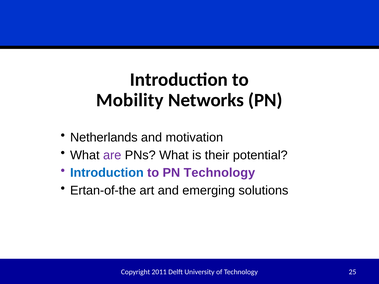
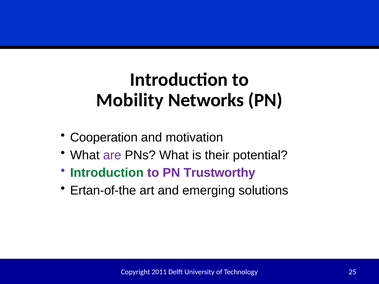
Netherlands: Netherlands -> Cooperation
Introduction at (107, 173) colour: blue -> green
PN Technology: Technology -> Trustworthy
